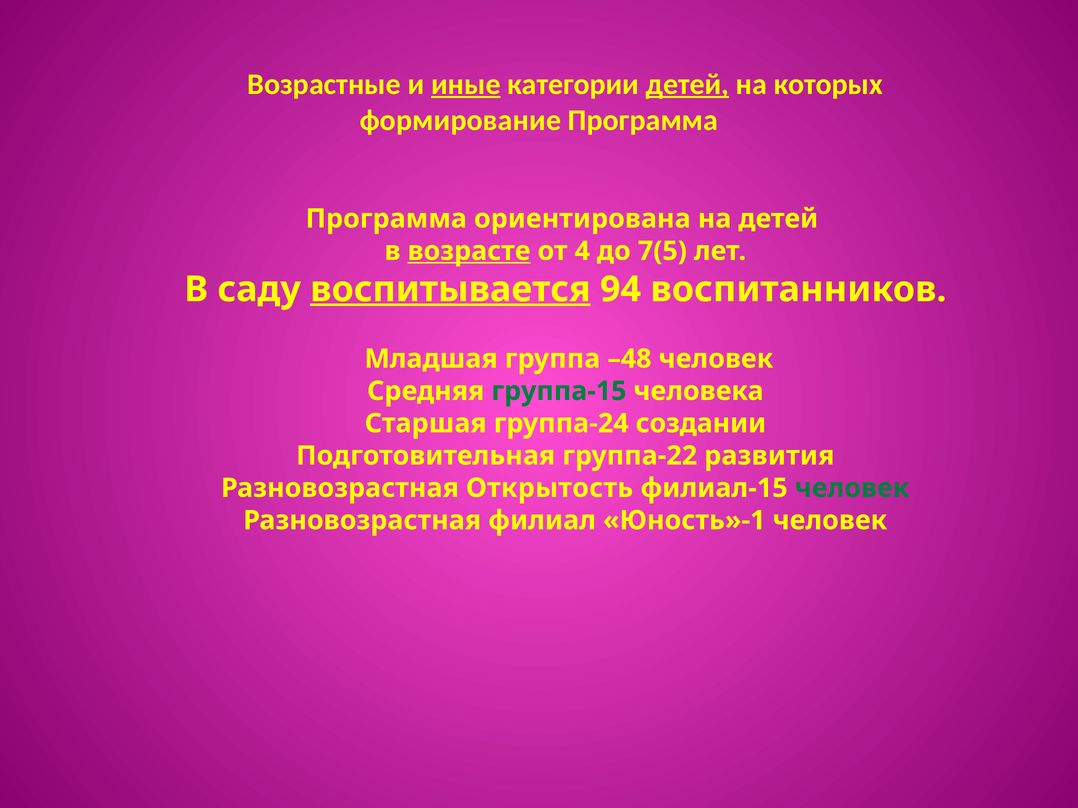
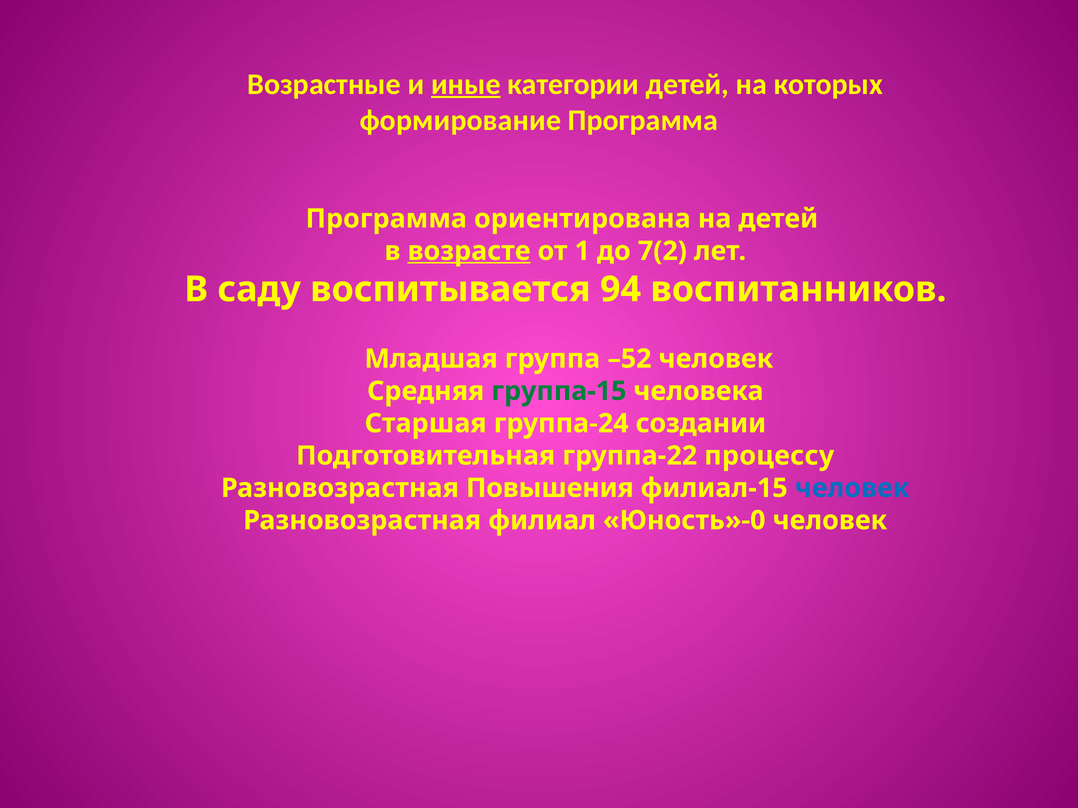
детей at (688, 84) underline: present -> none
4: 4 -> 1
7(5: 7(5 -> 7(2
воспитывается underline: present -> none
–48: –48 -> –52
развития: развития -> процессу
Открытость: Открытость -> Повышения
человек at (852, 488) colour: green -> blue
Юность»-1: Юность»-1 -> Юность»-0
